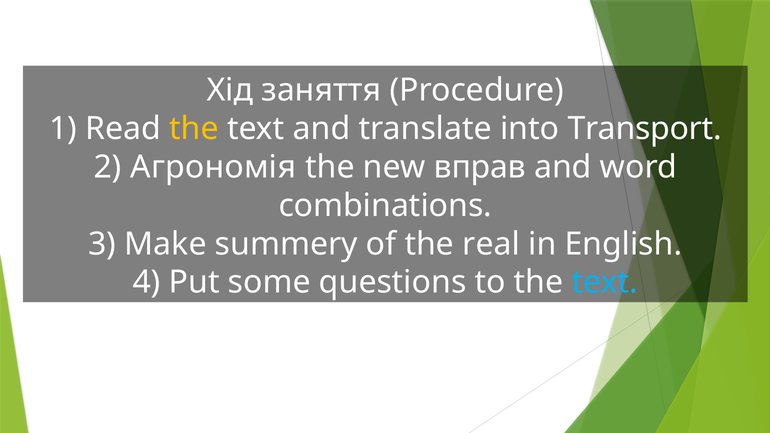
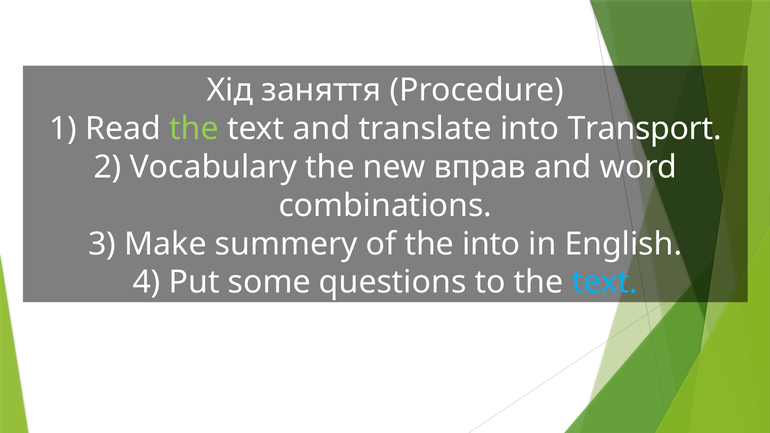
the at (194, 129) colour: yellow -> light green
Агрономія: Агрономія -> Vocabulary
the real: real -> into
